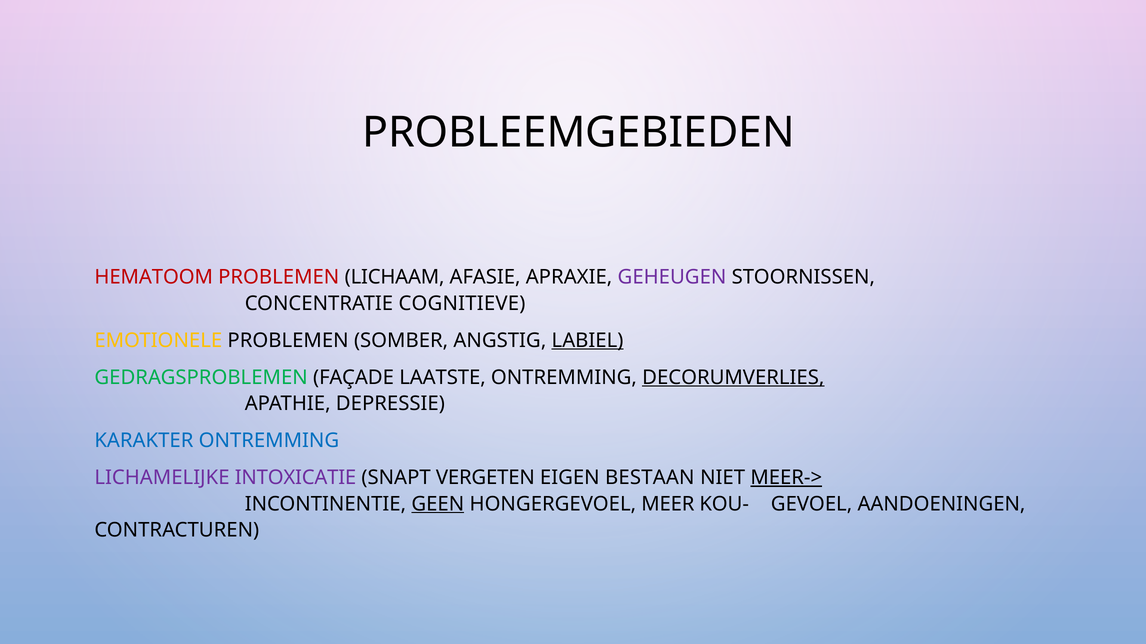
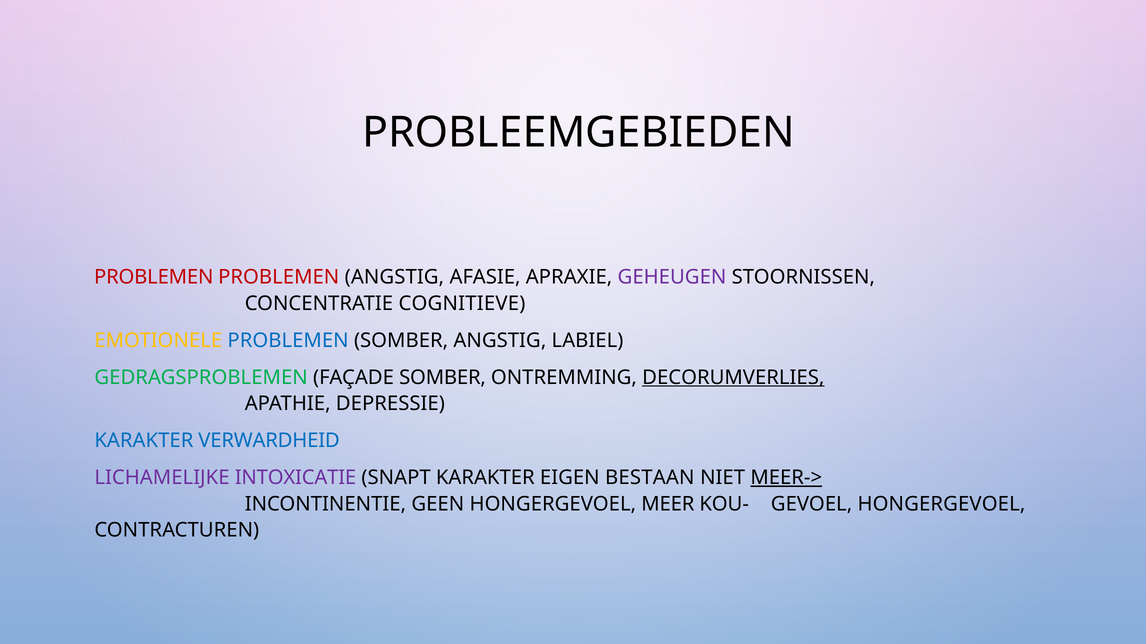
HEMATOOM at (154, 277): HEMATOOM -> PROBLEMEN
PROBLEMEN LICHAAM: LICHAAM -> ANGSTIG
PROBLEMEN at (288, 341) colour: black -> blue
LABIEL underline: present -> none
FAÇADE LAATSTE: LAATSTE -> SOMBER
KARAKTER ONTREMMING: ONTREMMING -> VERWARDHEID
SNAPT VERGETEN: VERGETEN -> KARAKTER
GEEN underline: present -> none
GEVOEL AANDOENINGEN: AANDOENINGEN -> HONGERGEVOEL
